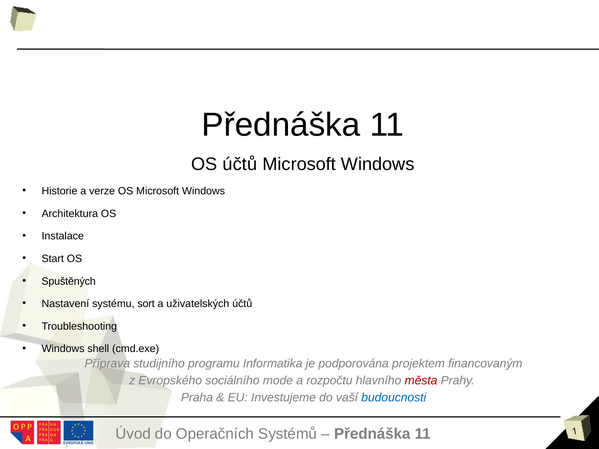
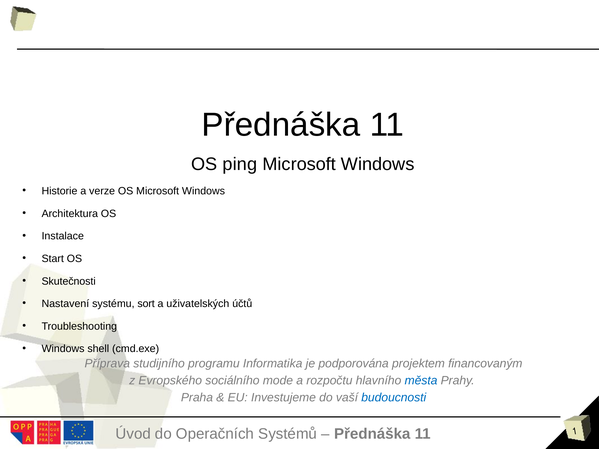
OS účtů: účtů -> ping
Spuštěných: Spuštěných -> Skutečnosti
města colour: red -> blue
